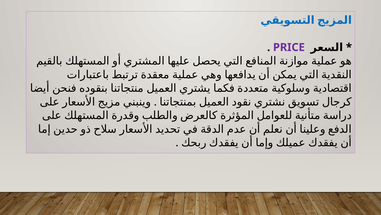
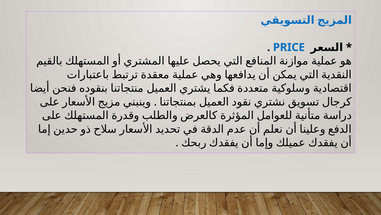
PRICE colour: purple -> blue
